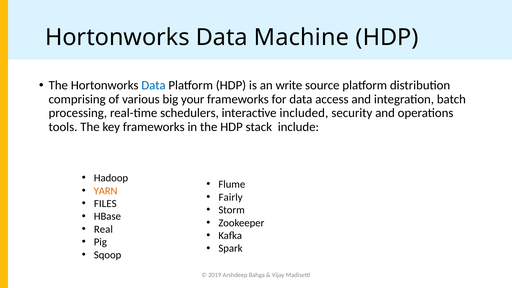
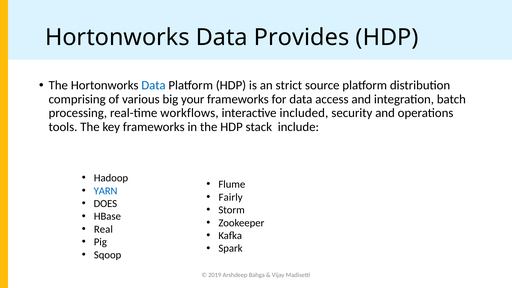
Machine: Machine -> Provides
write: write -> strict
schedulers: schedulers -> workflows
YARN colour: orange -> blue
FILES: FILES -> DOES
